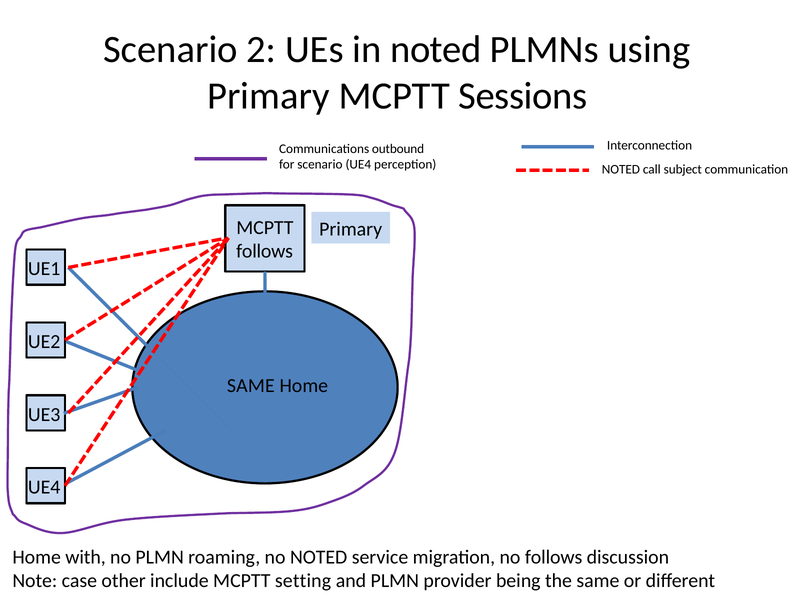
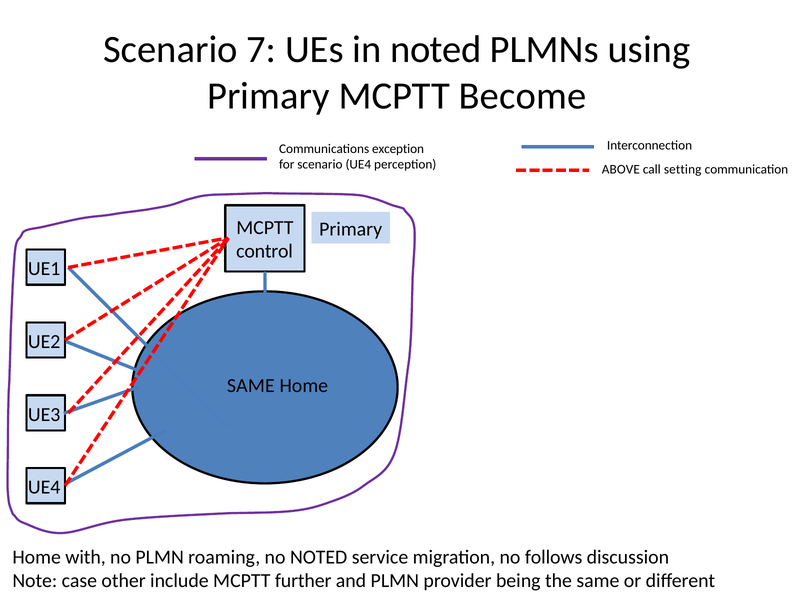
2: 2 -> 7
Sessions: Sessions -> Become
outbound: outbound -> exception
NOTED at (621, 169): NOTED -> ABOVE
subject: subject -> setting
follows at (265, 251): follows -> control
setting: setting -> further
